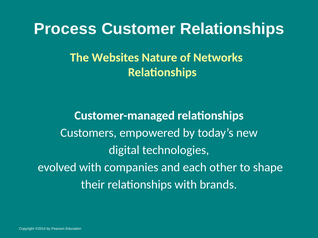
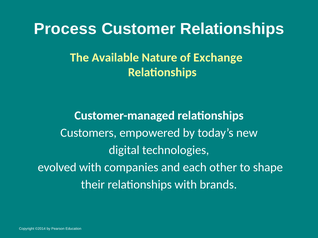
Websites: Websites -> Available
Networks: Networks -> Exchange
